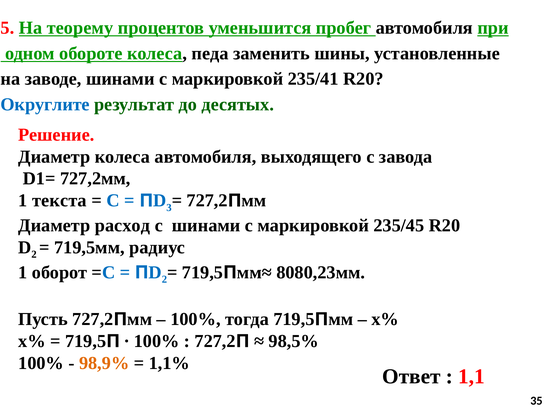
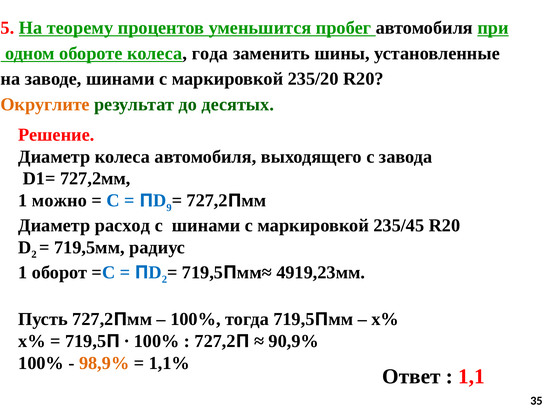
педа: педа -> года
235/41: 235/41 -> 235/20
Округлите colour: blue -> orange
текста: текста -> можно
3: 3 -> 9
8080,23мм: 8080,23мм -> 4919,23мм
98,5%: 98,5% -> 90,9%
